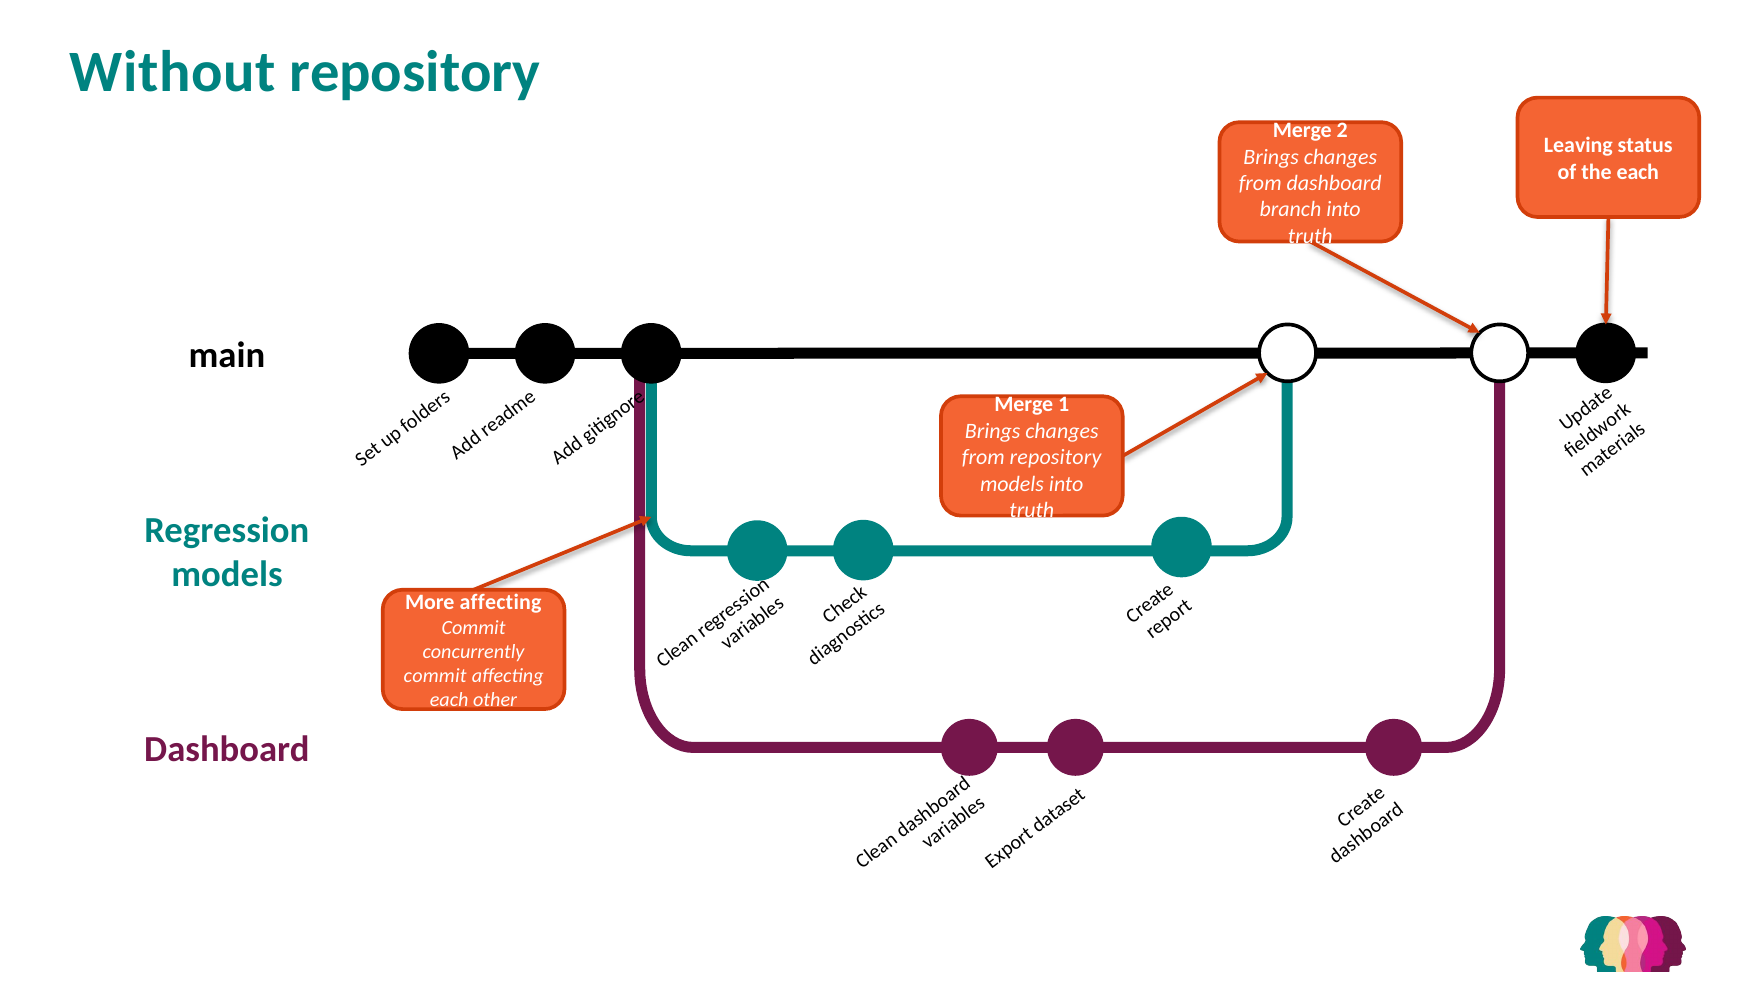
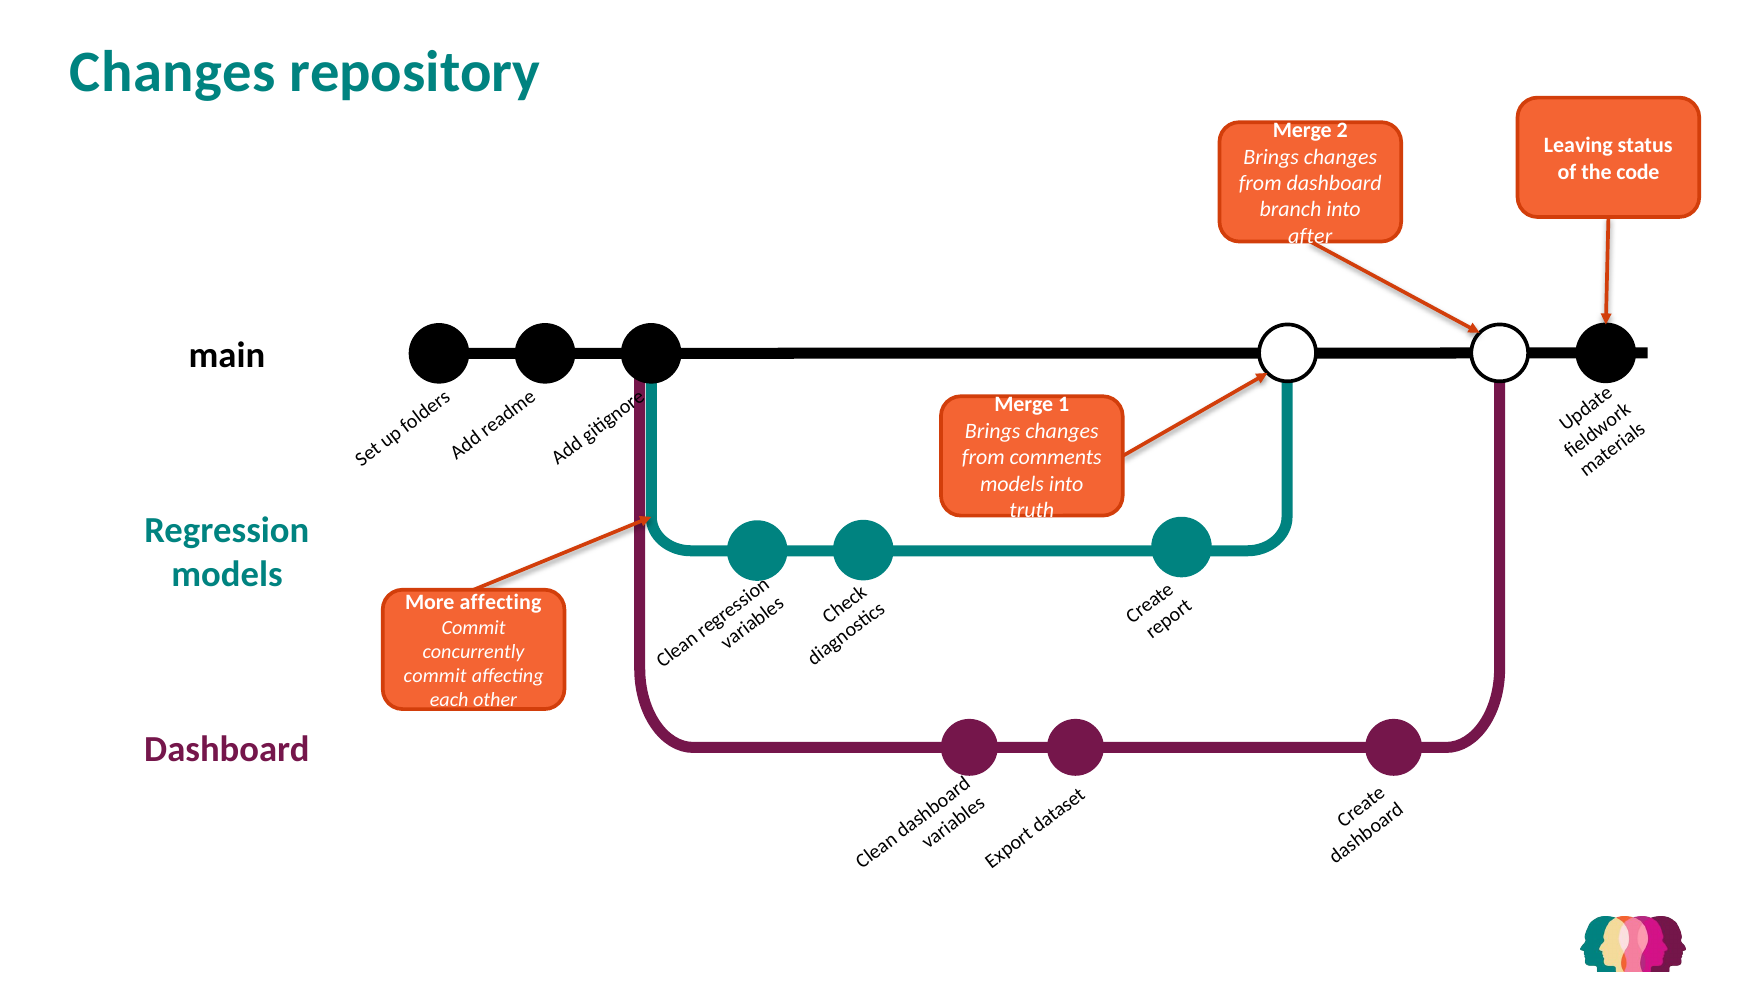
Without at (173, 72): Without -> Changes
the each: each -> code
truth at (1310, 236): truth -> after
from repository: repository -> comments
